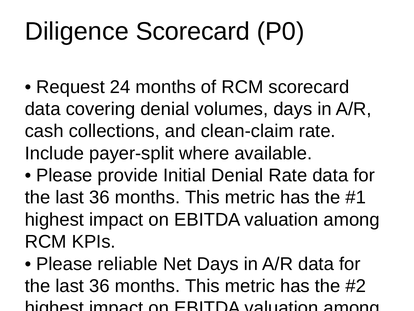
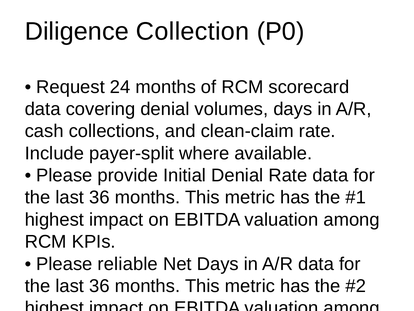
Diligence Scorecard: Scorecard -> Collection
